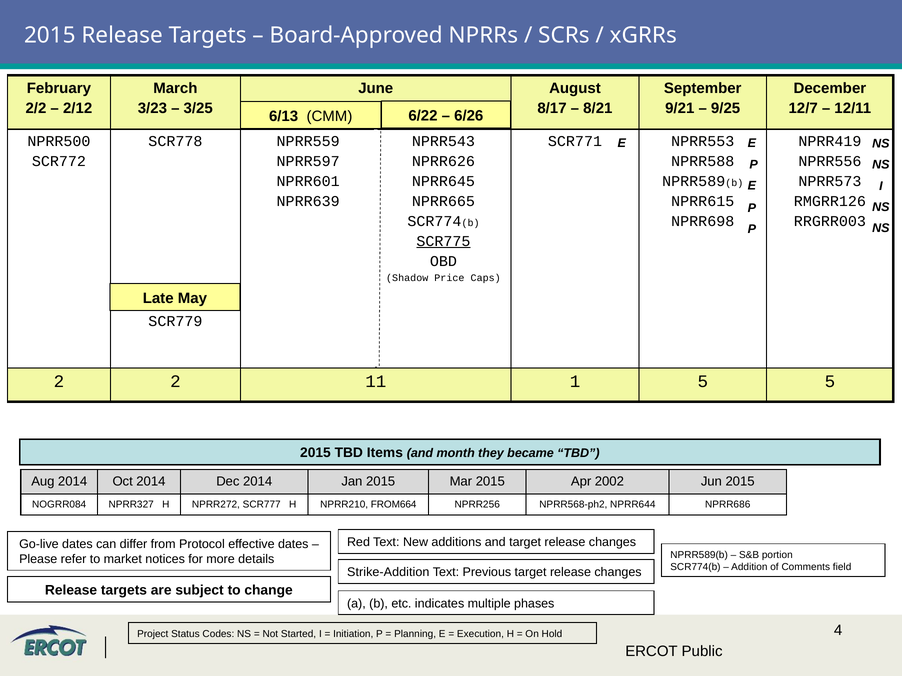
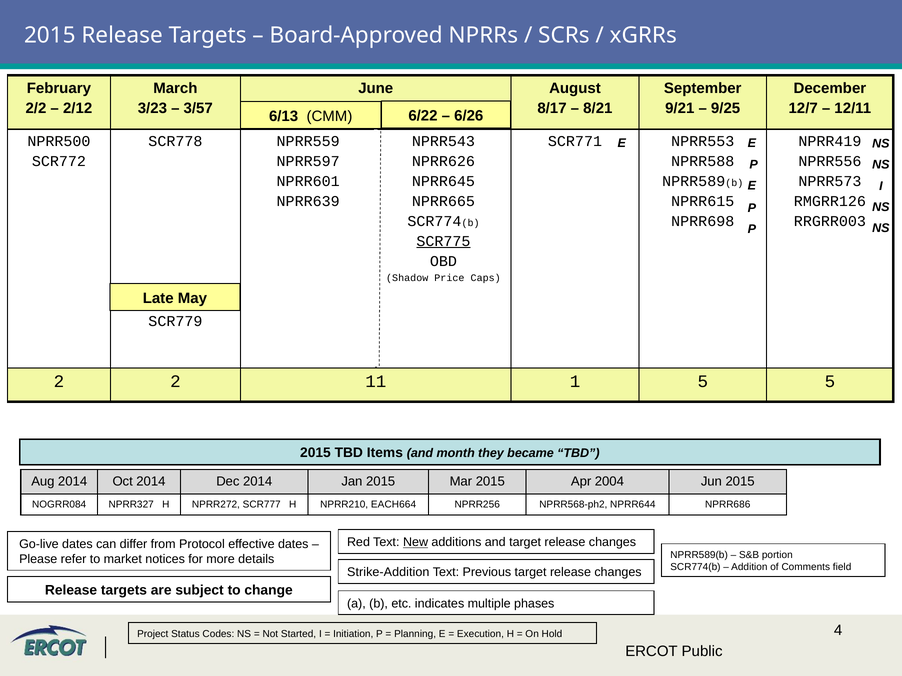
3/25: 3/25 -> 3/57
2002: 2002 -> 2004
FROM664: FROM664 -> EACH664
New underline: none -> present
